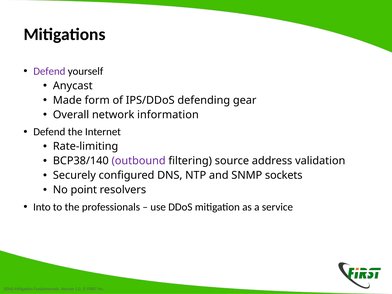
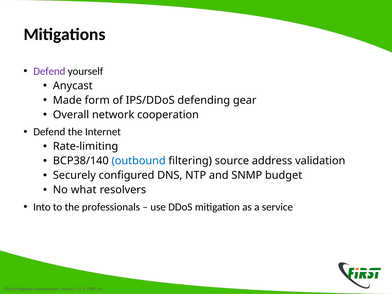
information: information -> cooperation
outbound colour: purple -> blue
sockets: sockets -> budget
point: point -> what
